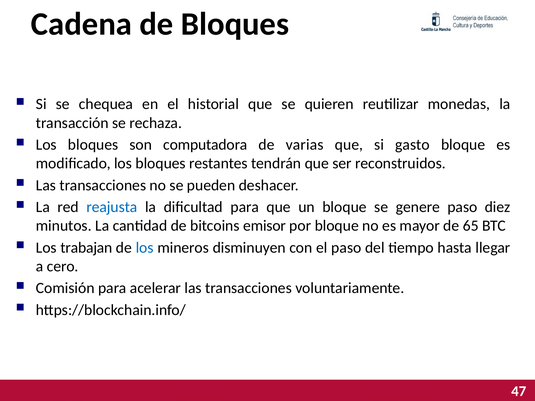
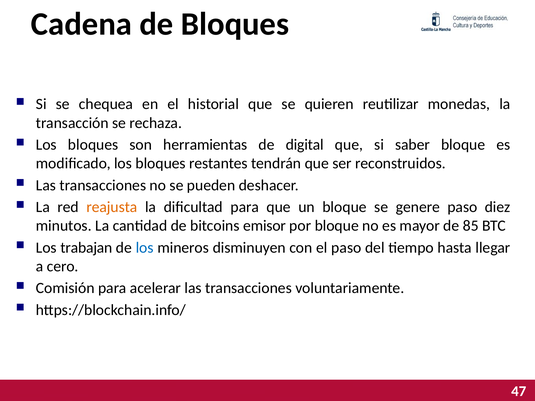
computadora: computadora -> herramientas
varias: varias -> digital
gasto: gasto -> saber
reajusta colour: blue -> orange
65: 65 -> 85
